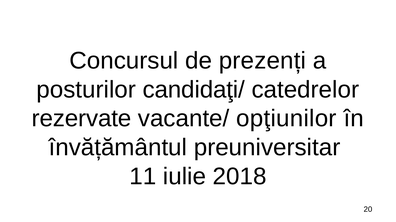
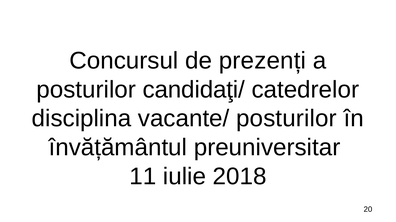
rezervate: rezervate -> disciplina
vacante/ opţiunilor: opţiunilor -> posturilor
